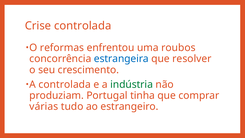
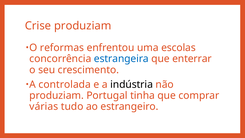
Crise controlada: controlada -> produziam
roubos: roubos -> escolas
resolver: resolver -> enterrar
indústria colour: green -> black
